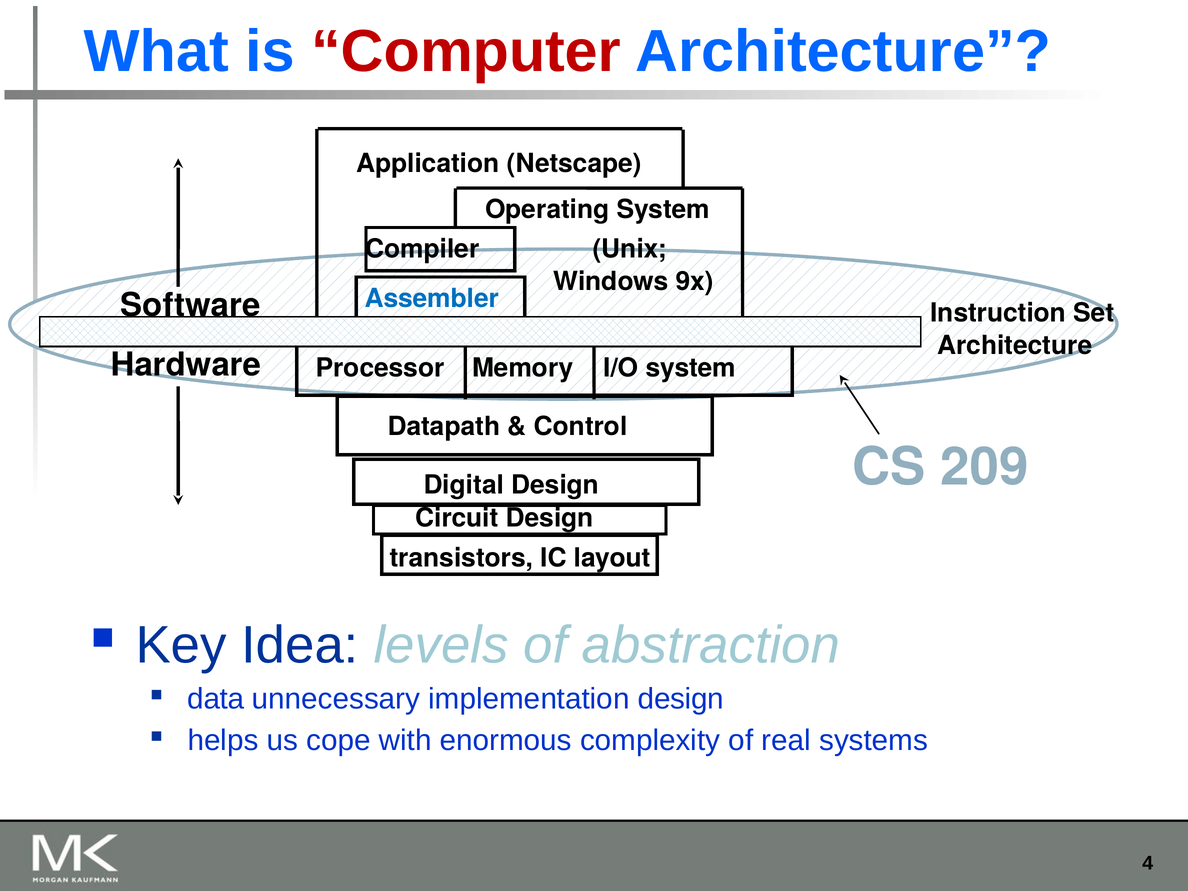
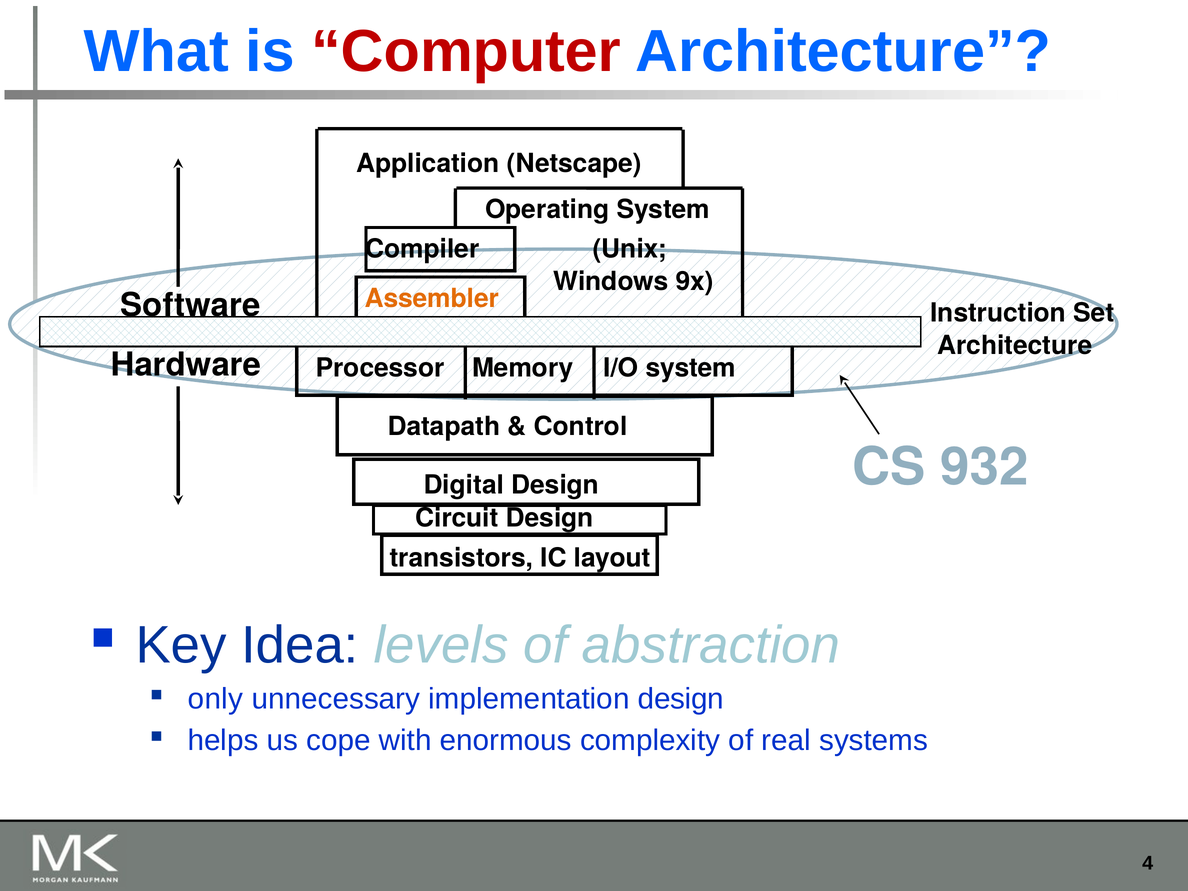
Assembler colour: blue -> orange
209: 209 -> 932
data: data -> only
